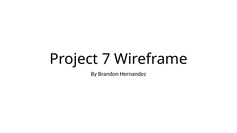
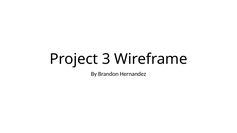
7: 7 -> 3
